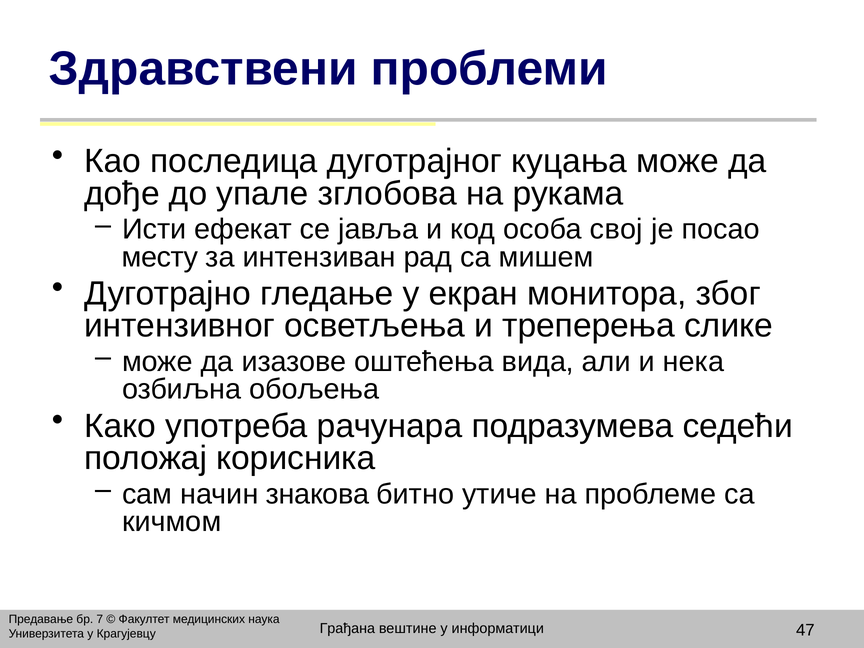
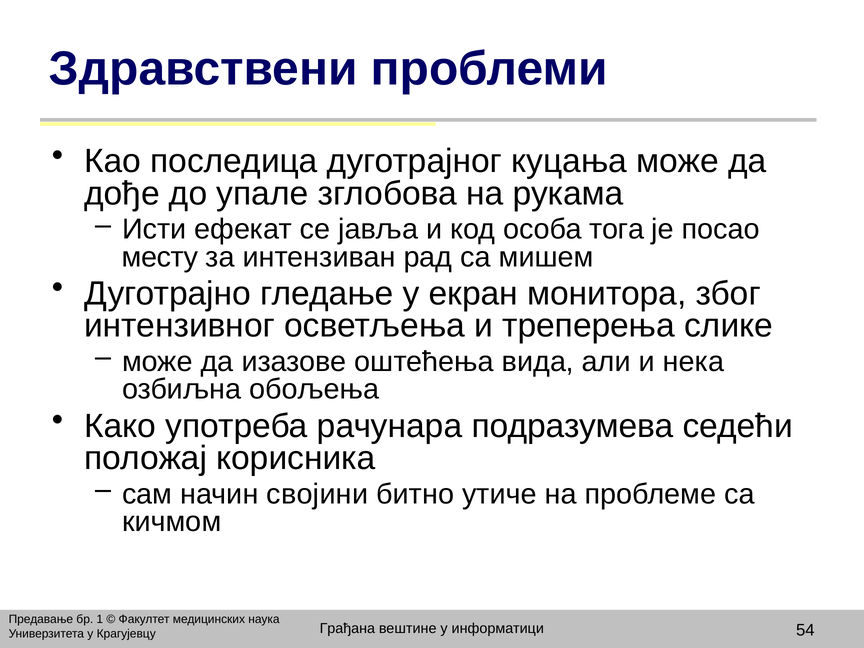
свој: свој -> тога
знакова: знакова -> својини
7: 7 -> 1
47: 47 -> 54
